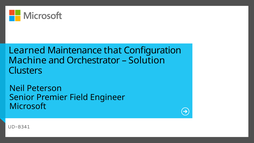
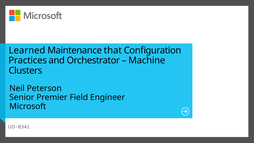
Machine: Machine -> Practices
Solution: Solution -> Machine
